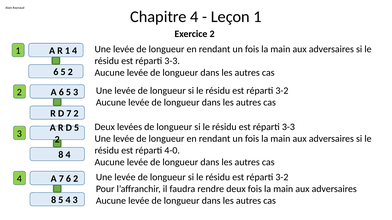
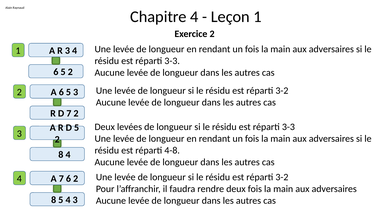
R 1: 1 -> 3
4-0: 4-0 -> 4-8
